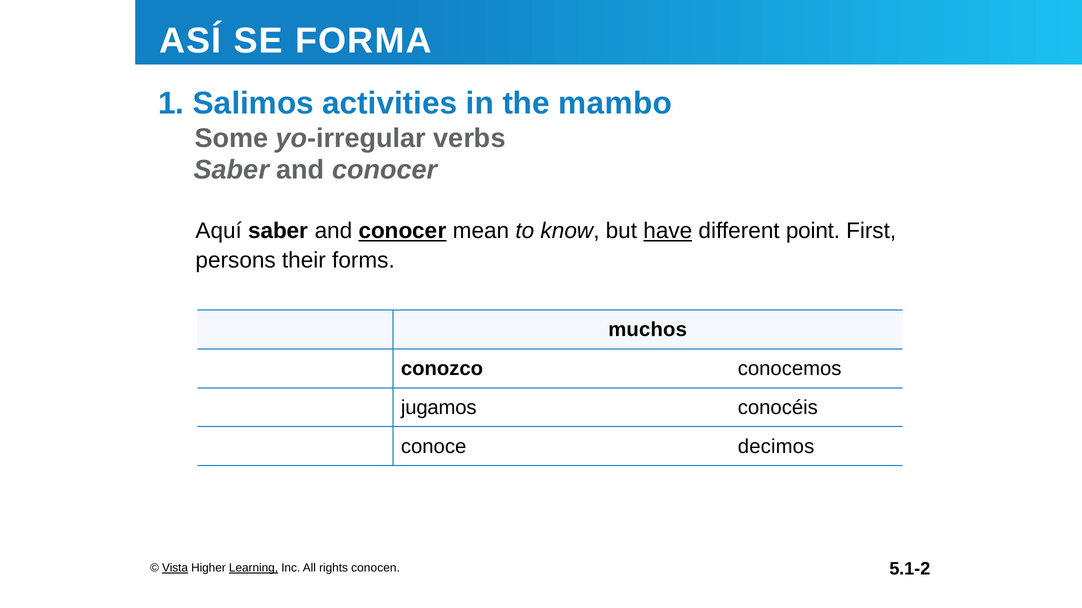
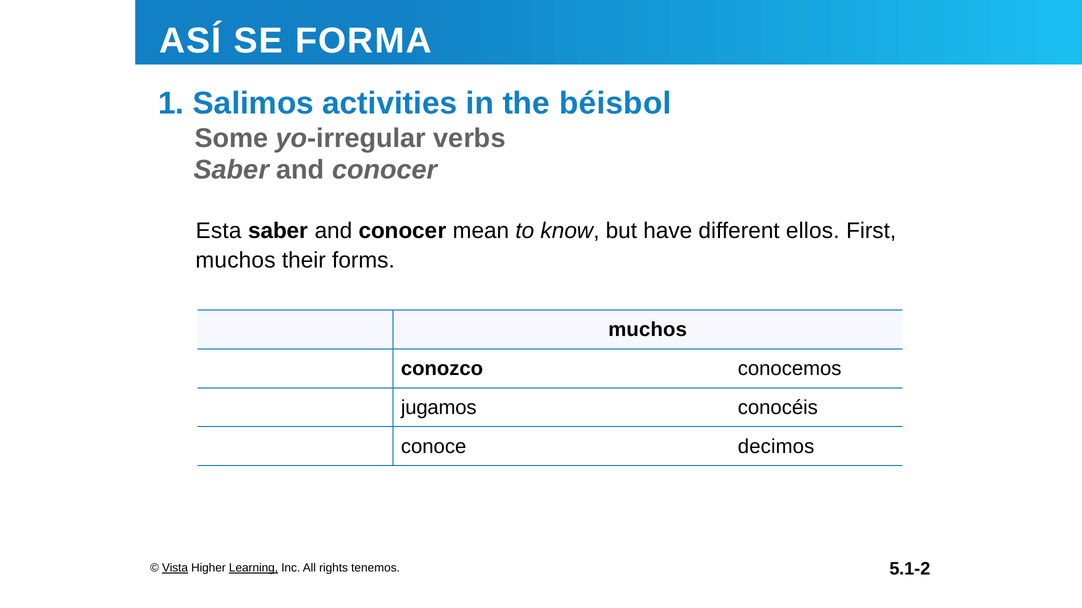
mambo: mambo -> béisbol
Aquí: Aquí -> Esta
conocer at (402, 231) underline: present -> none
have underline: present -> none
point: point -> ellos
persons at (236, 261): persons -> muchos
conocen: conocen -> tenemos
